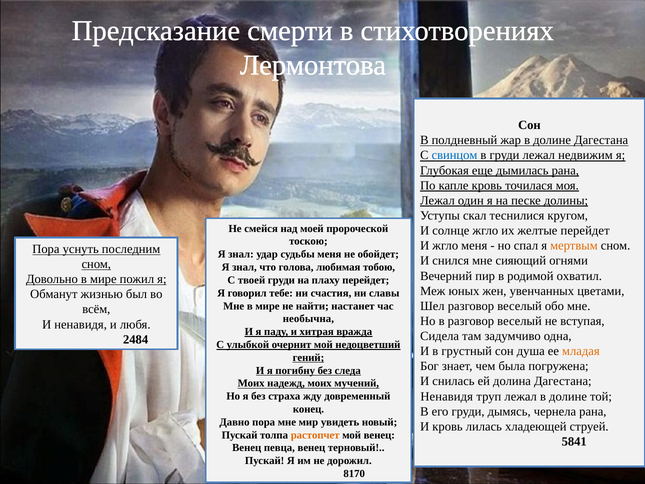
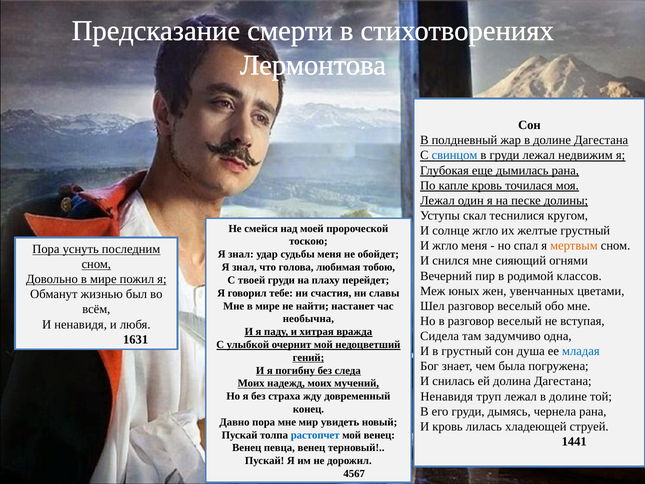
желтые перейдет: перейдет -> грустный
охватил: охватил -> классов
2484: 2484 -> 1631
младая colour: orange -> blue
растопчет colour: orange -> blue
5841: 5841 -> 1441
8170: 8170 -> 4567
